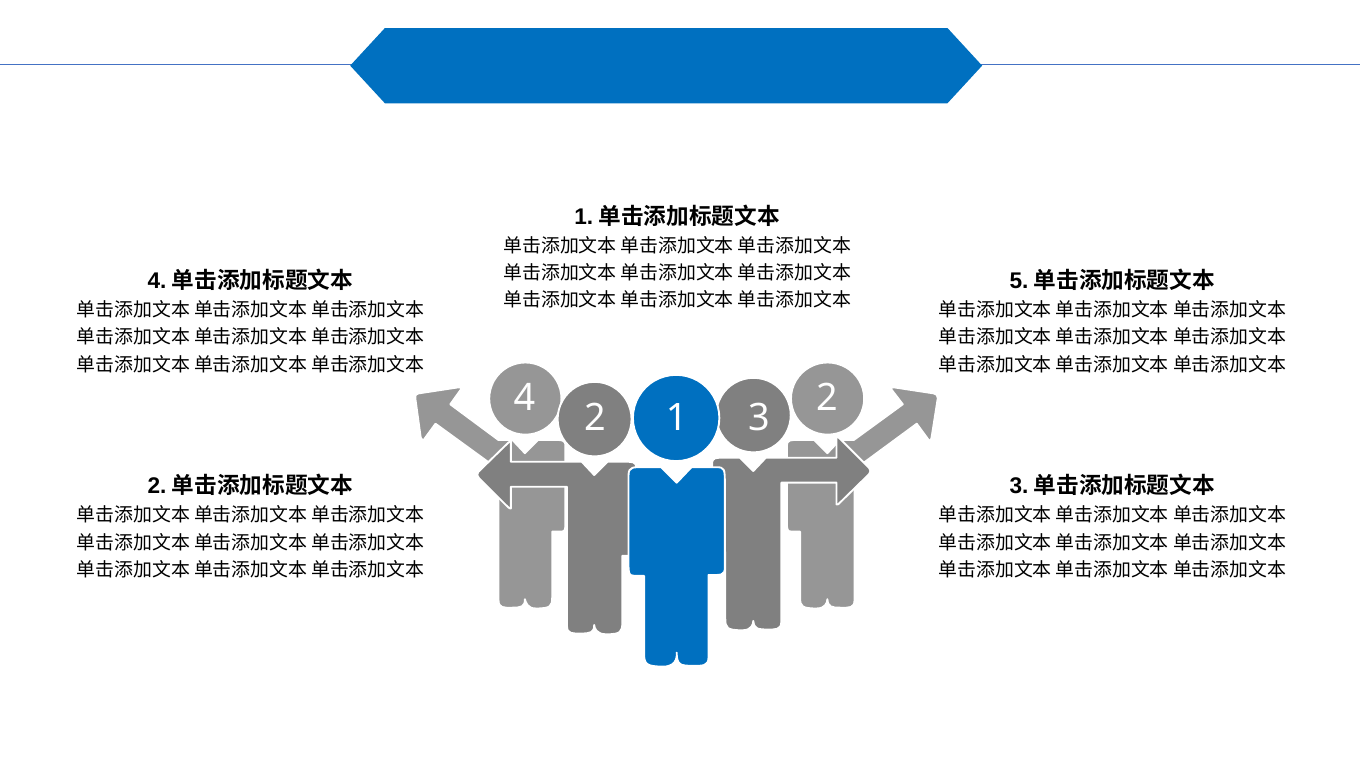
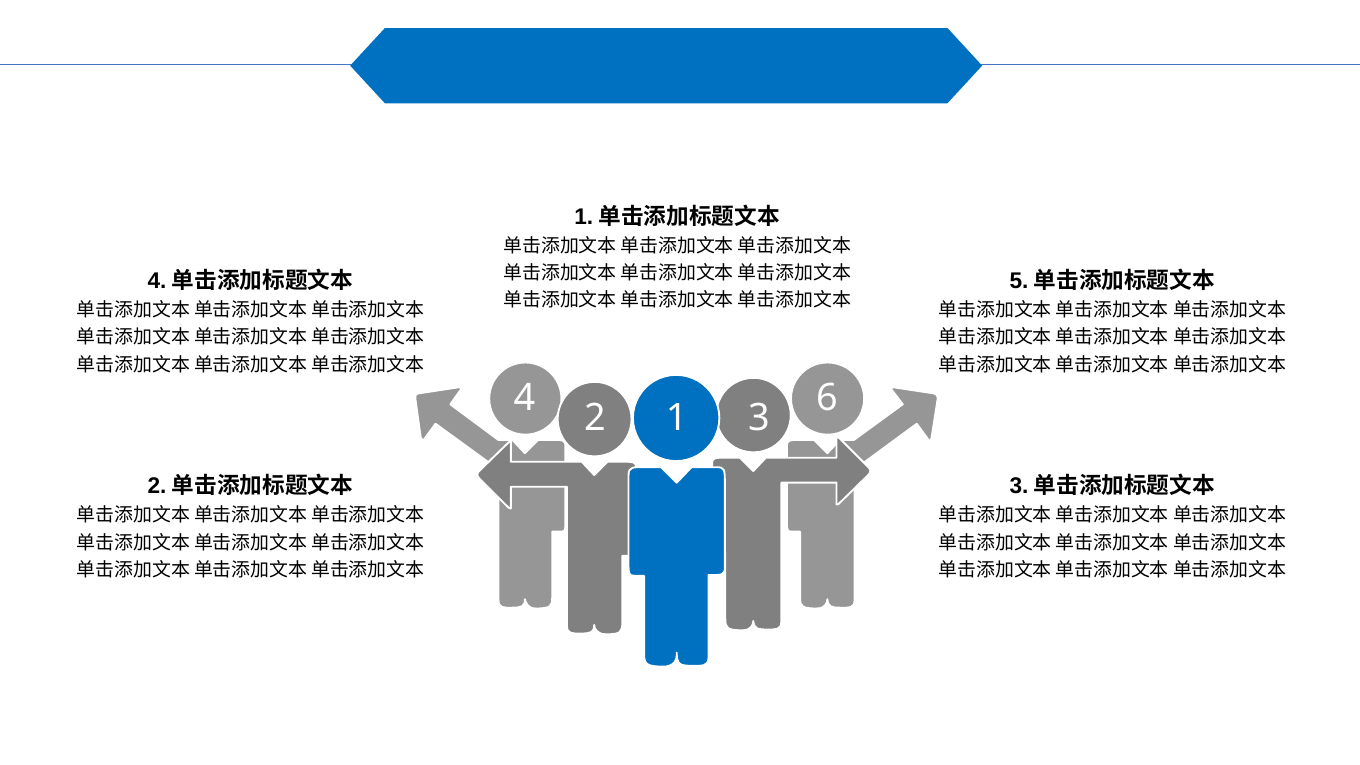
4 2: 2 -> 6
